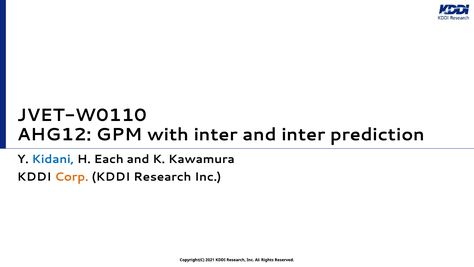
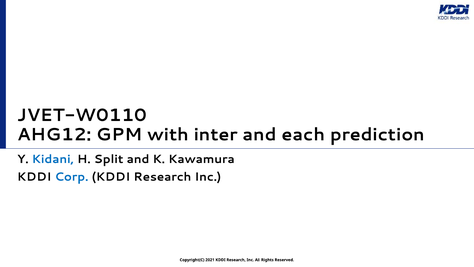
and inter: inter -> each
Each: Each -> Split
Corp colour: orange -> blue
